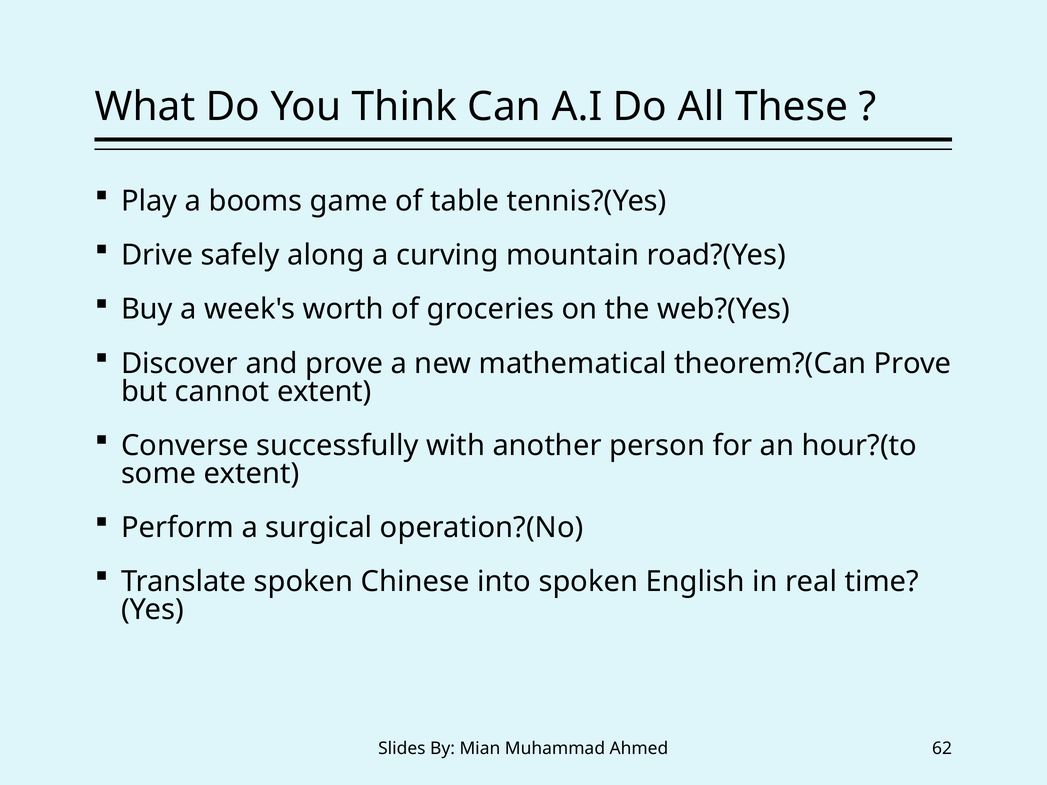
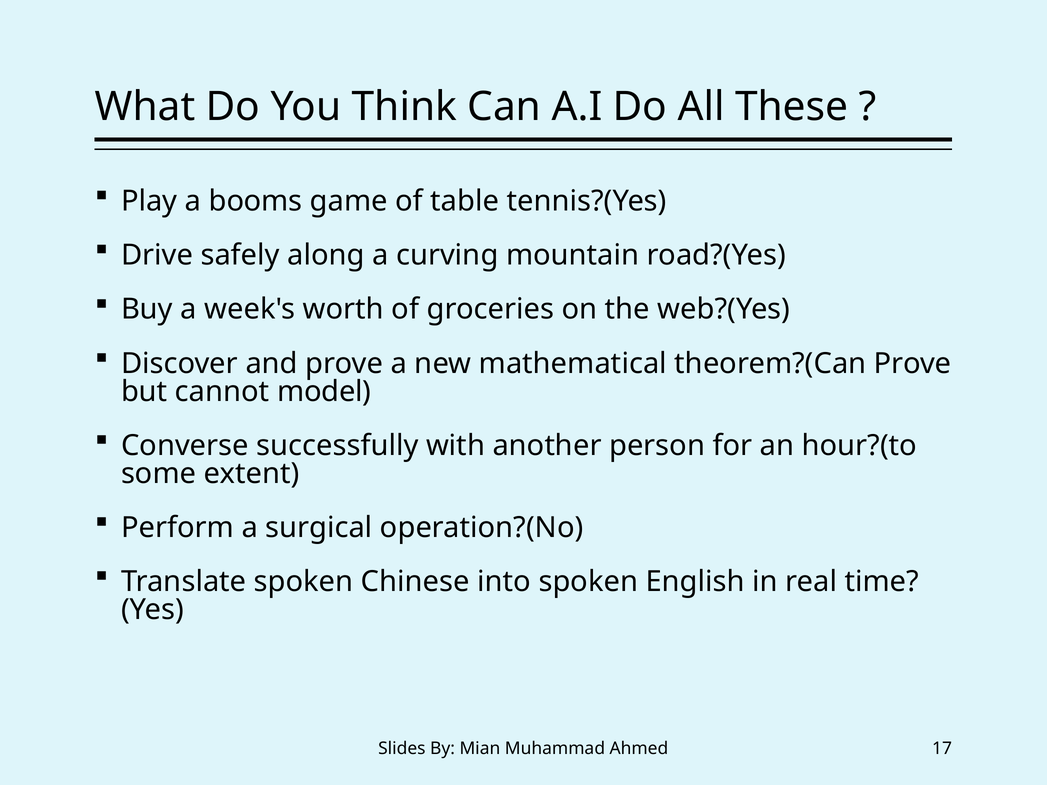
cannot extent: extent -> model
62: 62 -> 17
